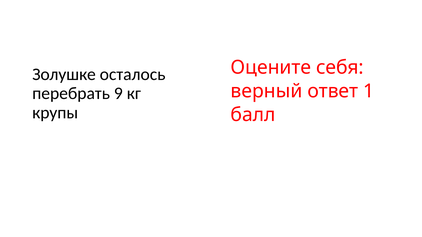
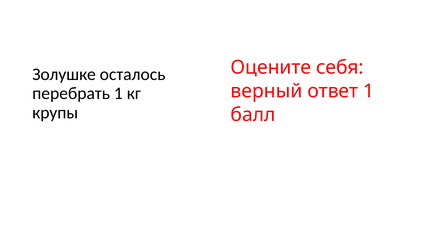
перебрать 9: 9 -> 1
